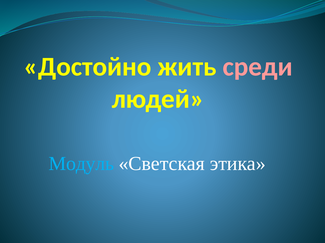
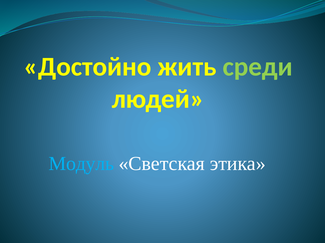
среди colour: pink -> light green
